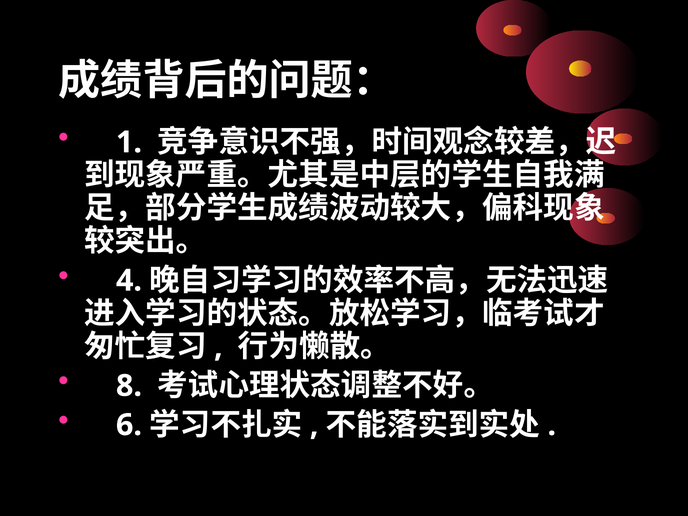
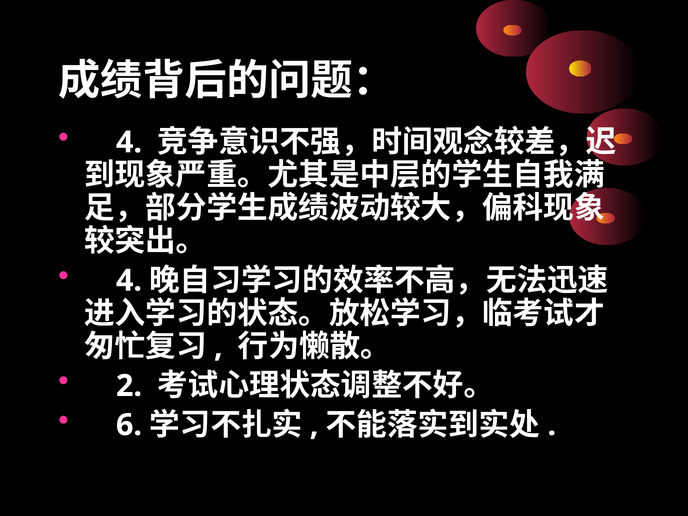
1 at (129, 142): 1 -> 4
8: 8 -> 2
